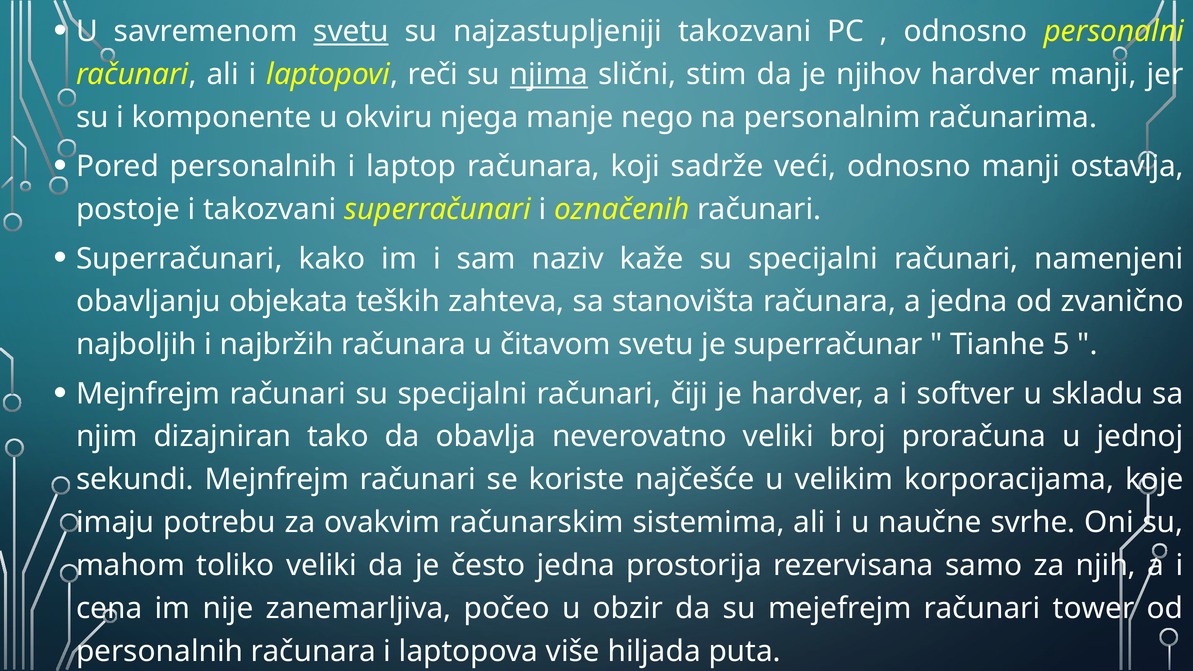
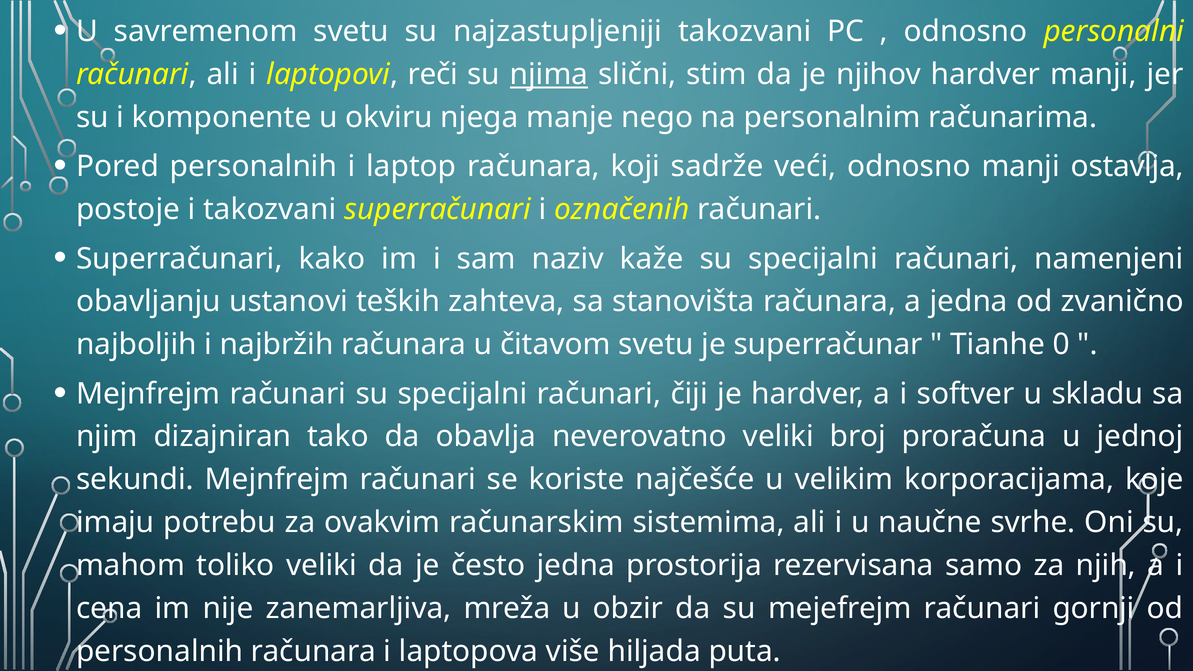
svetu at (351, 32) underline: present -> none
objekata: objekata -> ustanovi
5: 5 -> 0
počeo: počeo -> mreža
tower: tower -> gornji
